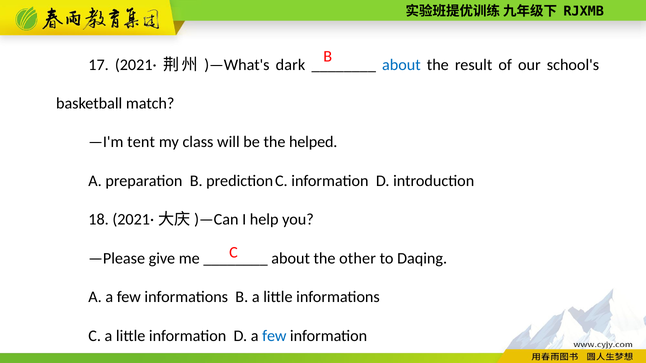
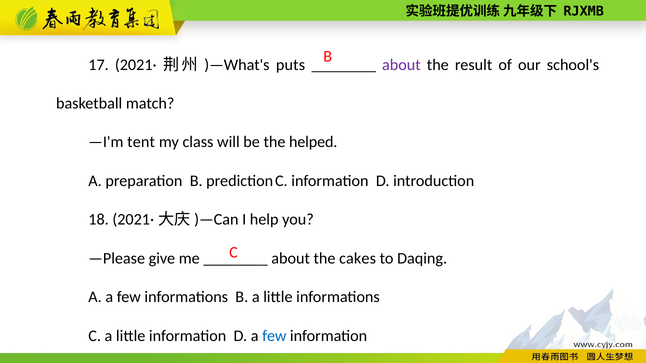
dark: dark -> puts
about at (401, 65) colour: blue -> purple
other: other -> cakes
